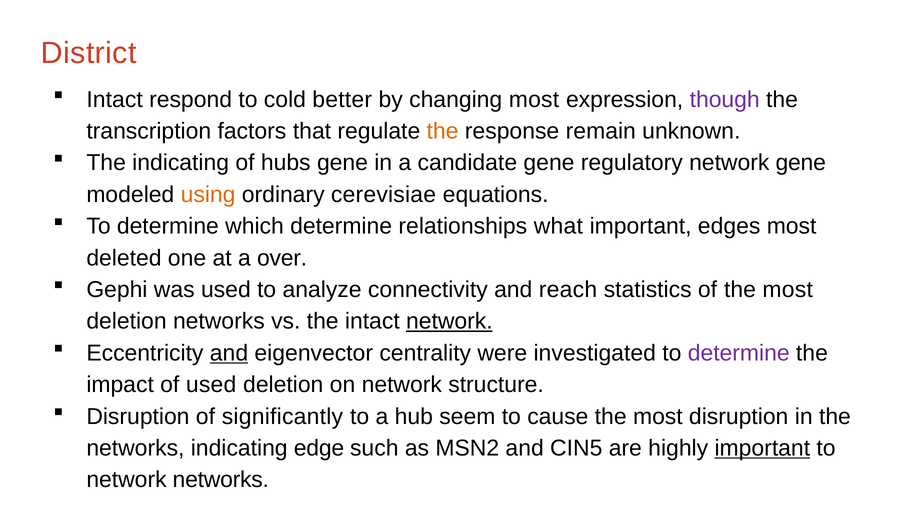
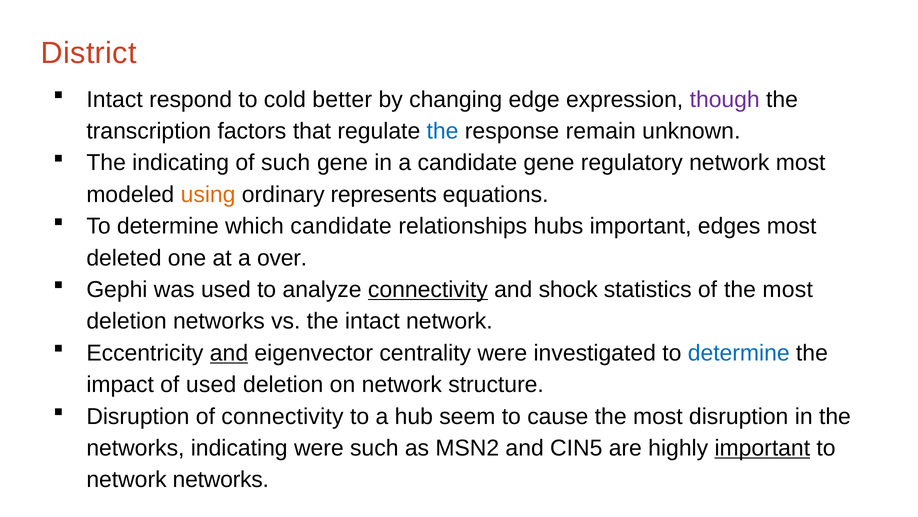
changing most: most -> edge
the at (443, 131) colour: orange -> blue
of hubs: hubs -> such
network gene: gene -> most
cerevisiae: cerevisiae -> represents
which determine: determine -> candidate
what: what -> hubs
connectivity at (428, 289) underline: none -> present
reach: reach -> shock
network at (449, 321) underline: present -> none
determine at (739, 353) colour: purple -> blue
of significantly: significantly -> connectivity
indicating edge: edge -> were
